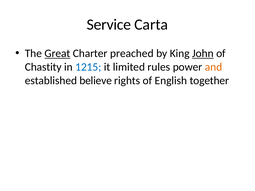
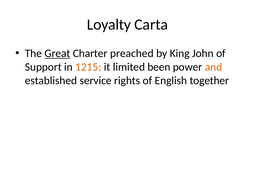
Service: Service -> Loyalty
John underline: present -> none
Chastity: Chastity -> Support
1215 colour: blue -> orange
rules: rules -> been
believe: believe -> service
